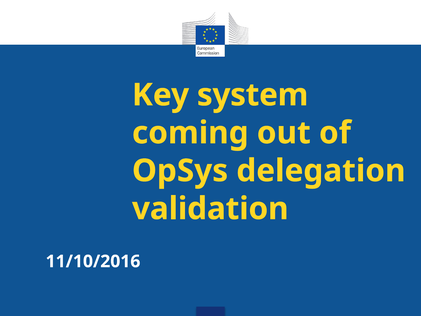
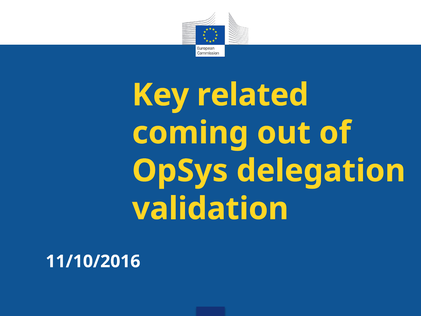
system: system -> related
